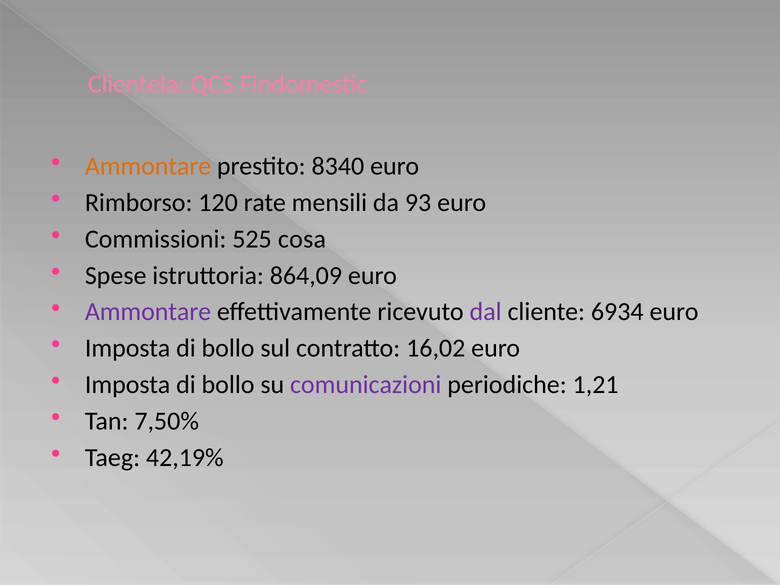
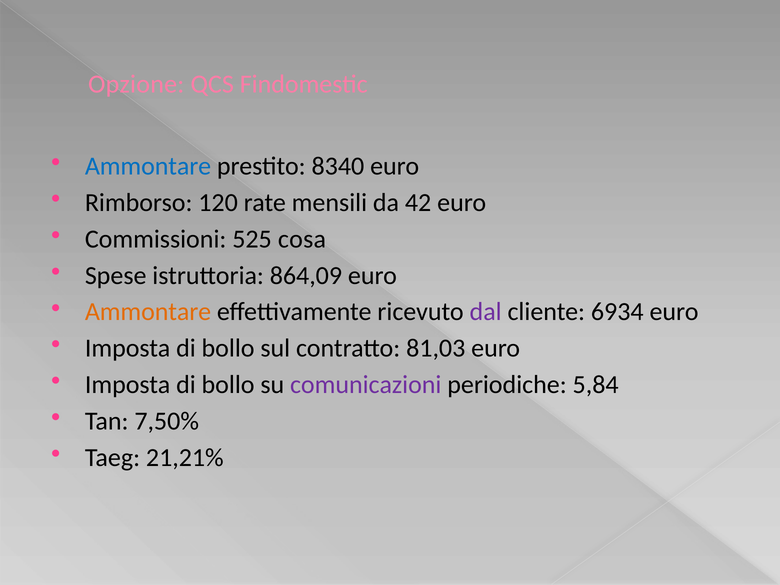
Clientela: Clientela -> Opzione
Ammontare at (148, 166) colour: orange -> blue
93: 93 -> 42
Ammontare at (148, 312) colour: purple -> orange
16,02: 16,02 -> 81,03
1,21: 1,21 -> 5,84
42,19%: 42,19% -> 21,21%
